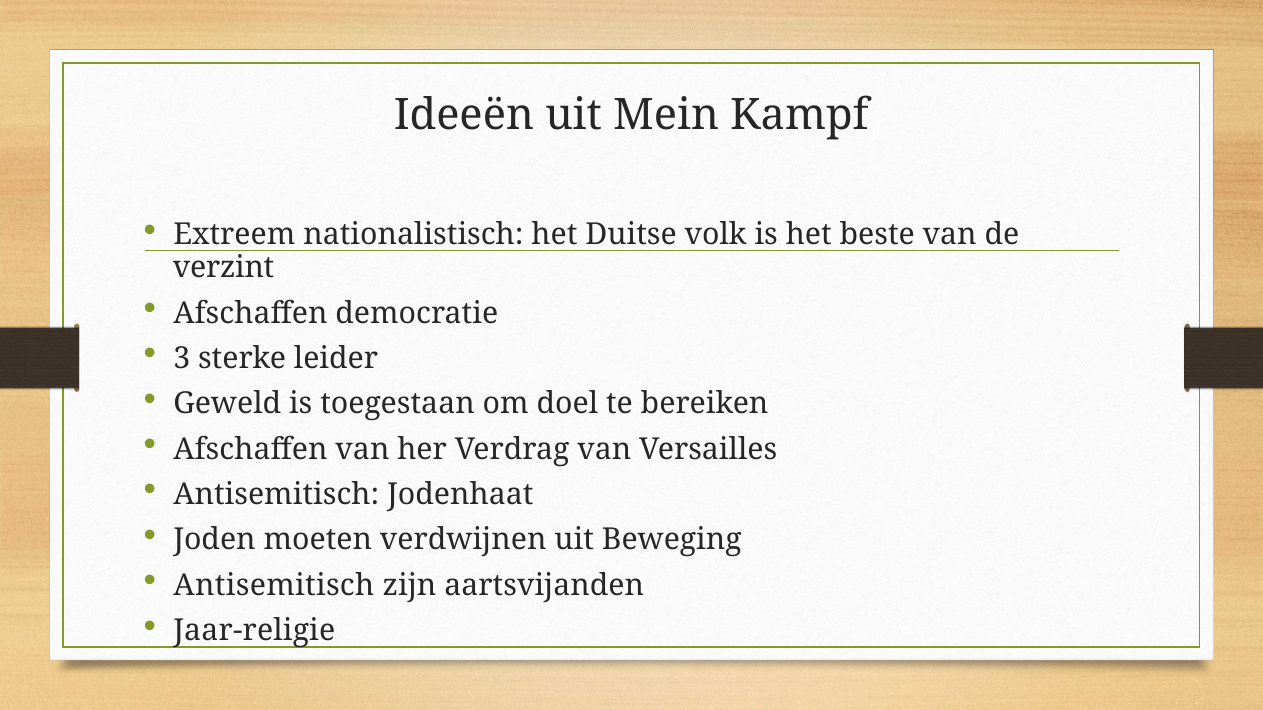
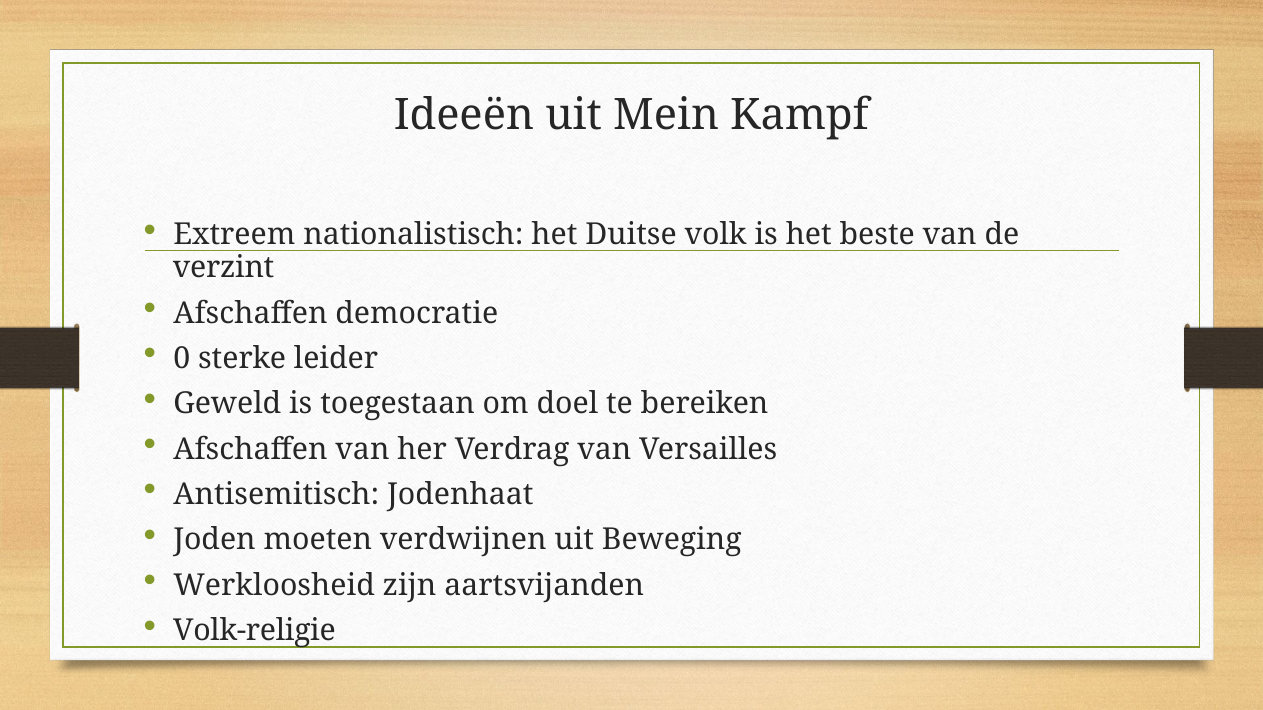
3: 3 -> 0
Antisemitisch at (274, 586): Antisemitisch -> Werkloosheid
Jaar-religie: Jaar-religie -> Volk-religie
